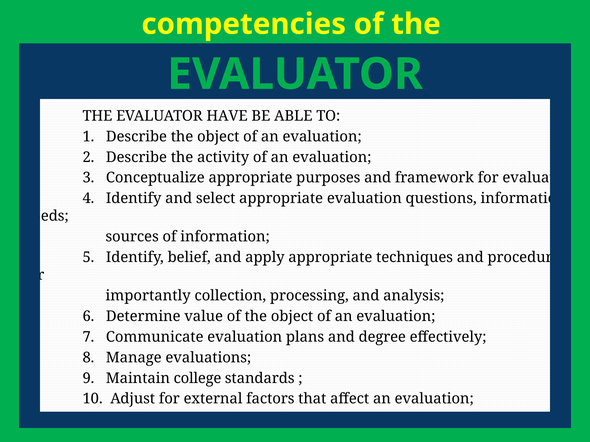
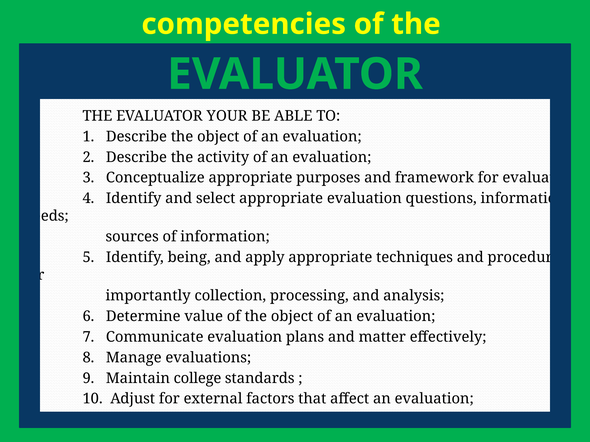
HAVE: HAVE -> YOUR
belief: belief -> being
degree: degree -> matter
